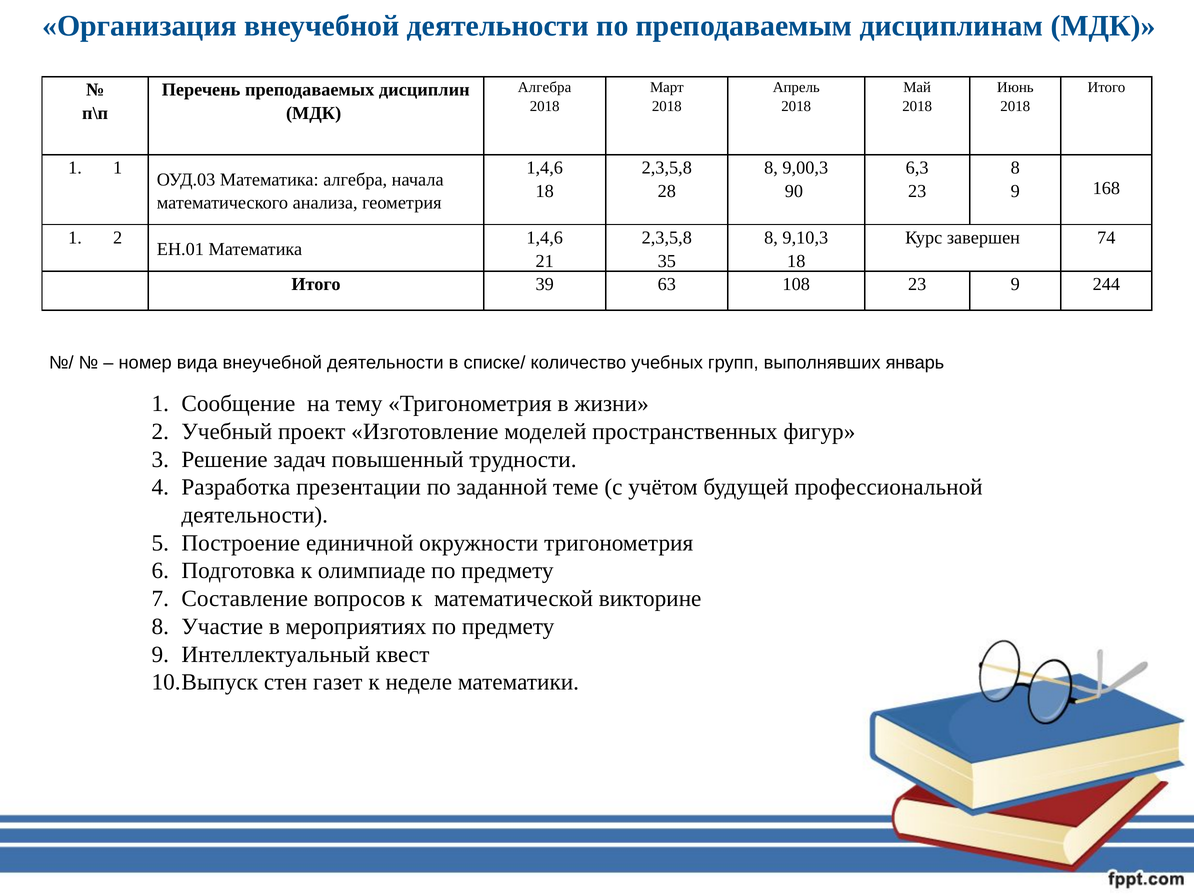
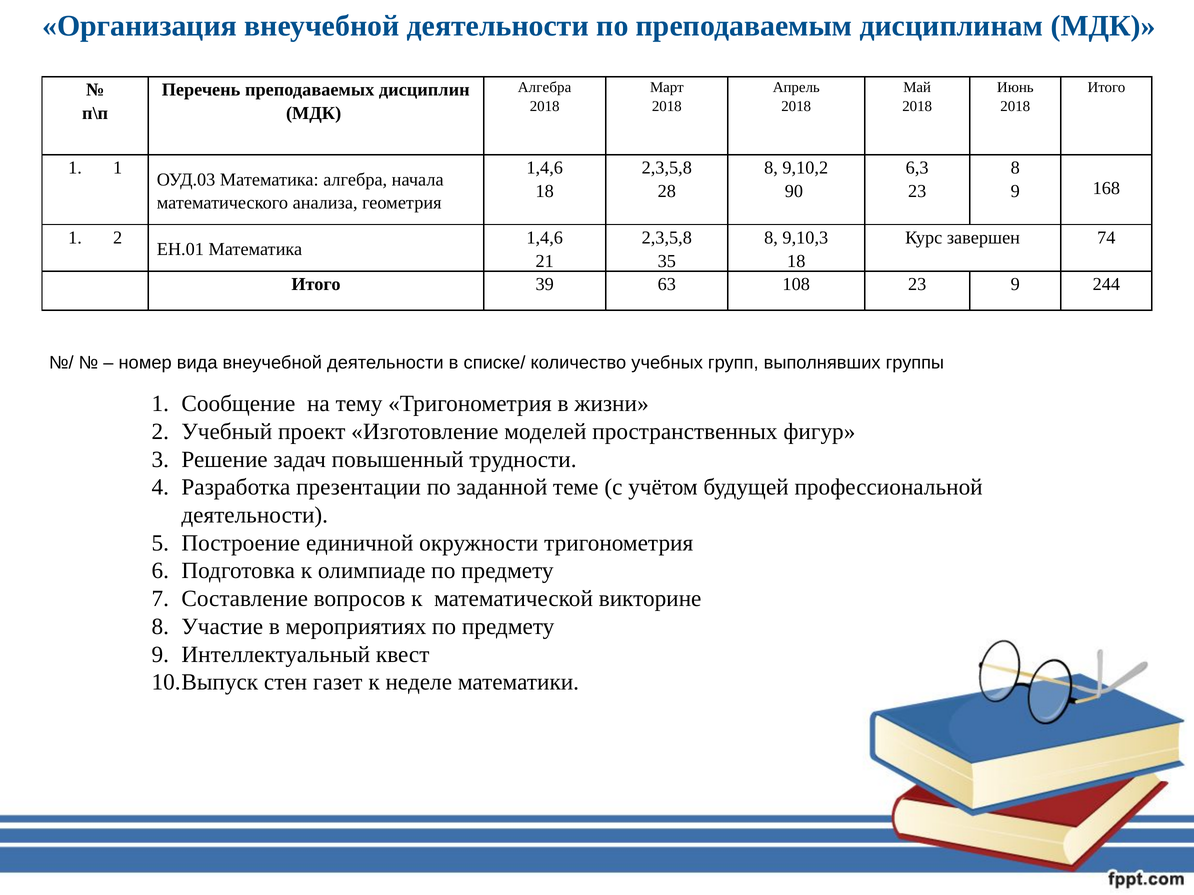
9,00,3: 9,00,3 -> 9,10,2
январь: январь -> группы
